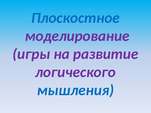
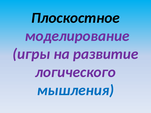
Плоскостное colour: blue -> black
